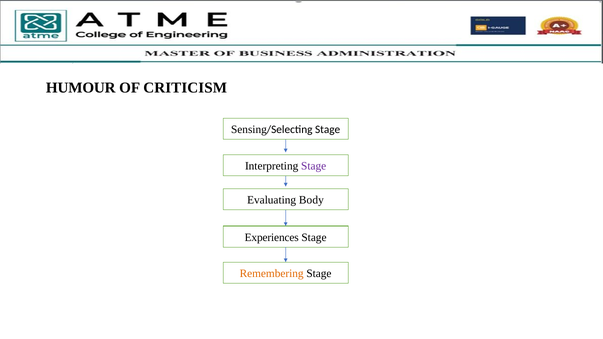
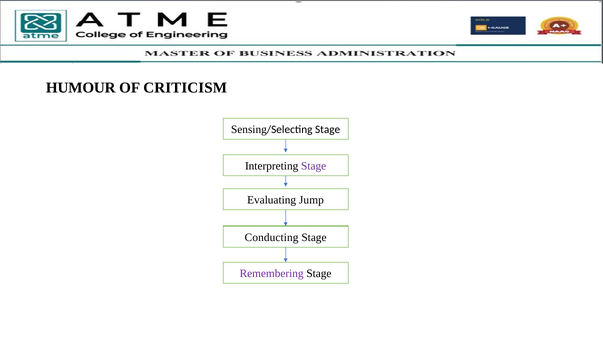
Body: Body -> Jump
Experiences: Experiences -> Conducting
Remembering colour: orange -> purple
